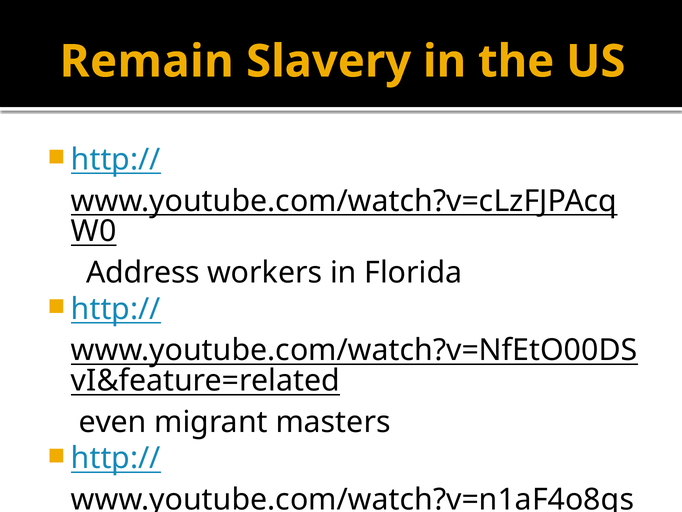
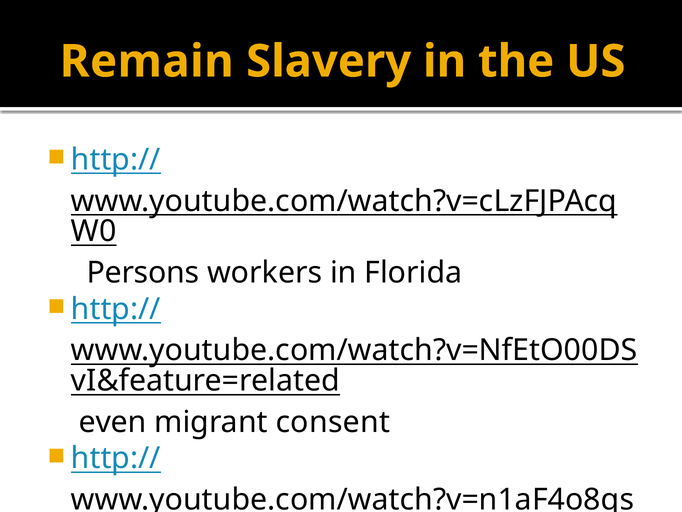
Address: Address -> Persons
masters: masters -> consent
